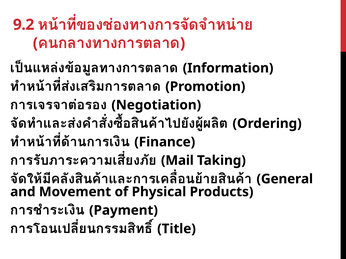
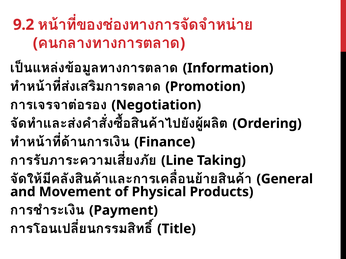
Mail: Mail -> Line
